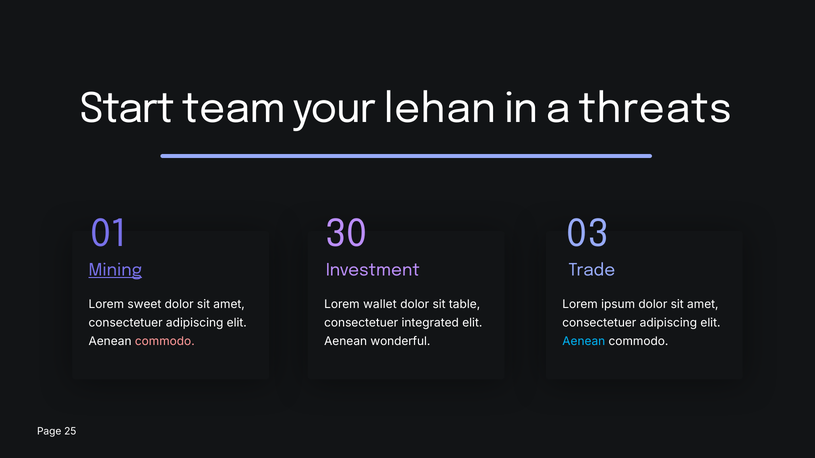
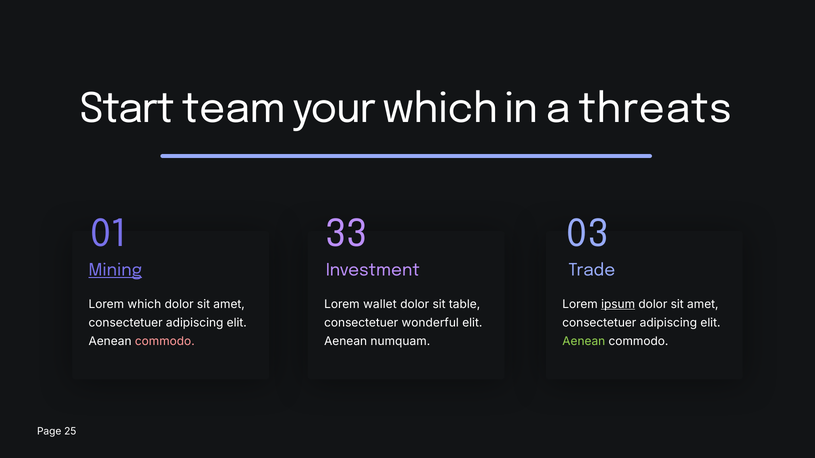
your lehan: lehan -> which
30: 30 -> 33
Lorem sweet: sweet -> which
ipsum underline: none -> present
integrated: integrated -> wonderful
wonderful: wonderful -> numquam
Aenean at (584, 342) colour: light blue -> light green
